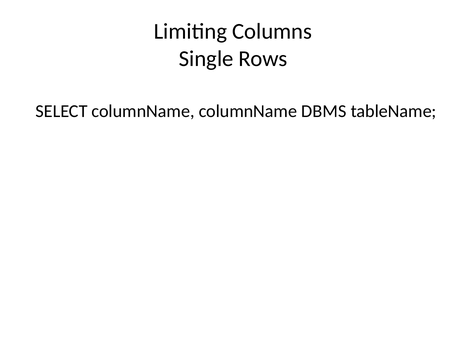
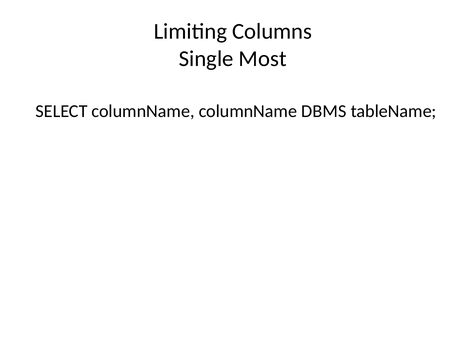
Rows: Rows -> Most
